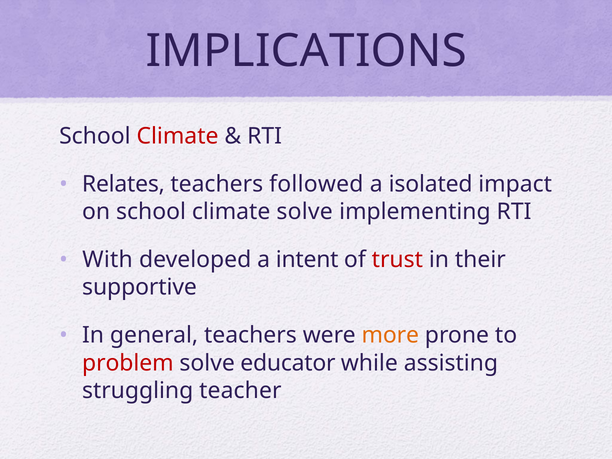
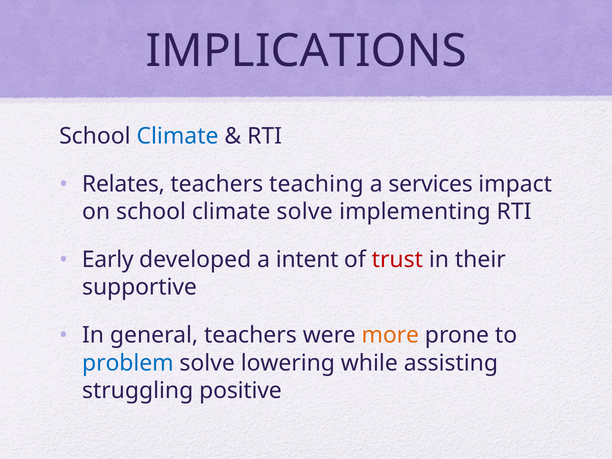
Climate at (178, 136) colour: red -> blue
followed: followed -> teaching
isolated: isolated -> services
With: With -> Early
problem colour: red -> blue
educator: educator -> lowering
teacher: teacher -> positive
